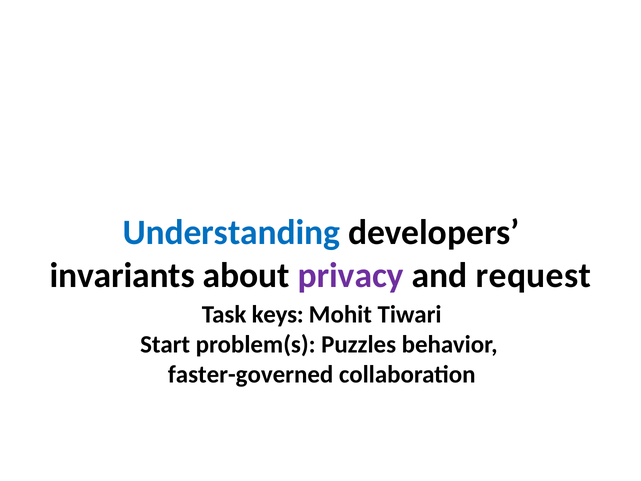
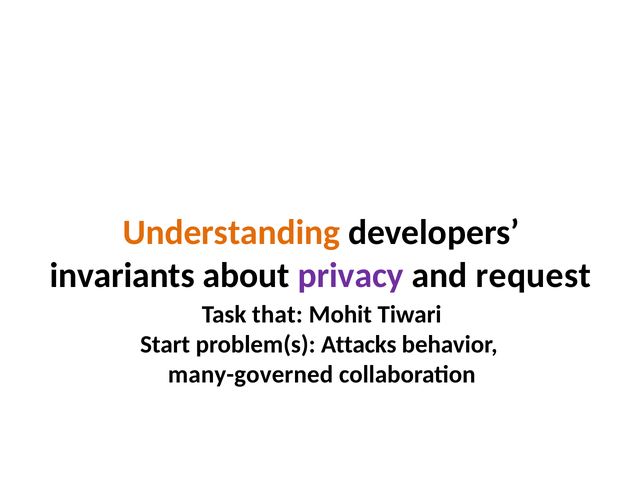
Understanding colour: blue -> orange
keys: keys -> that
Puzzles: Puzzles -> Attacks
faster-governed: faster-governed -> many-governed
